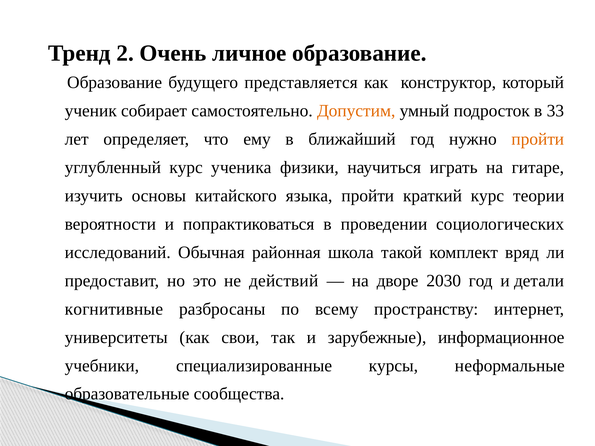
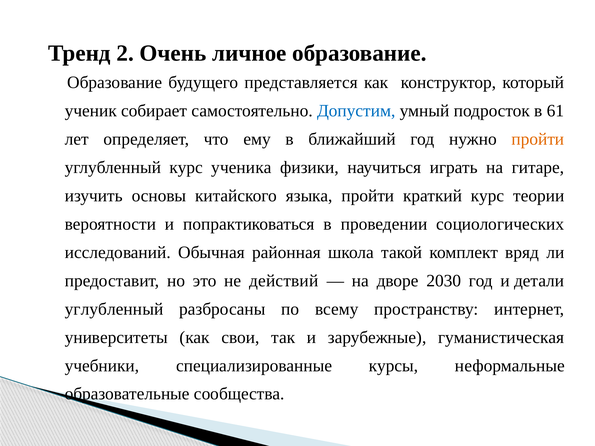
Допустим colour: orange -> blue
33: 33 -> 61
когнитивные at (114, 309): когнитивные -> углубленный
информационное: информационное -> гуманистическая
